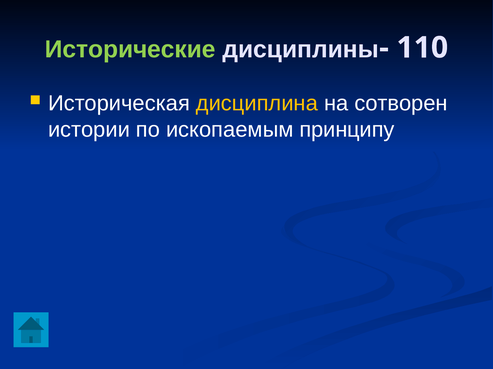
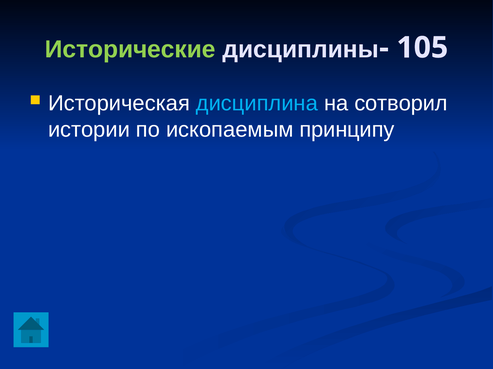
110: 110 -> 105
дисциплина colour: yellow -> light blue
сотворен: сотворен -> сотворил
